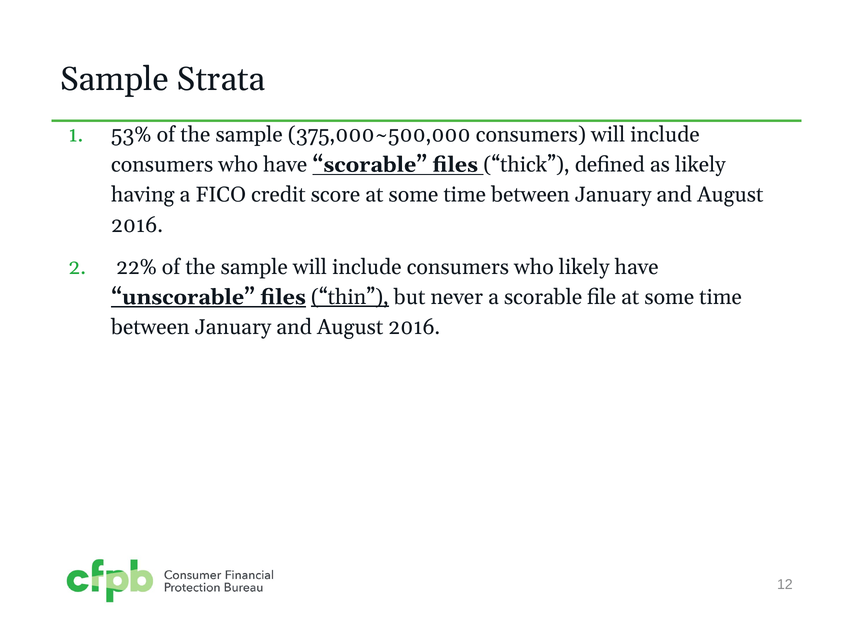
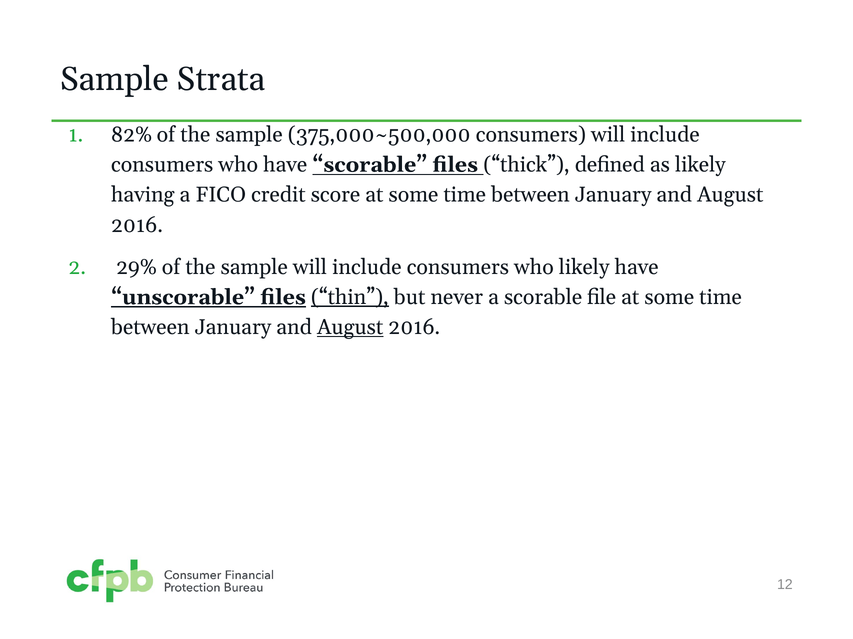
53%: 53% -> 82%
22%: 22% -> 29%
August at (350, 328) underline: none -> present
